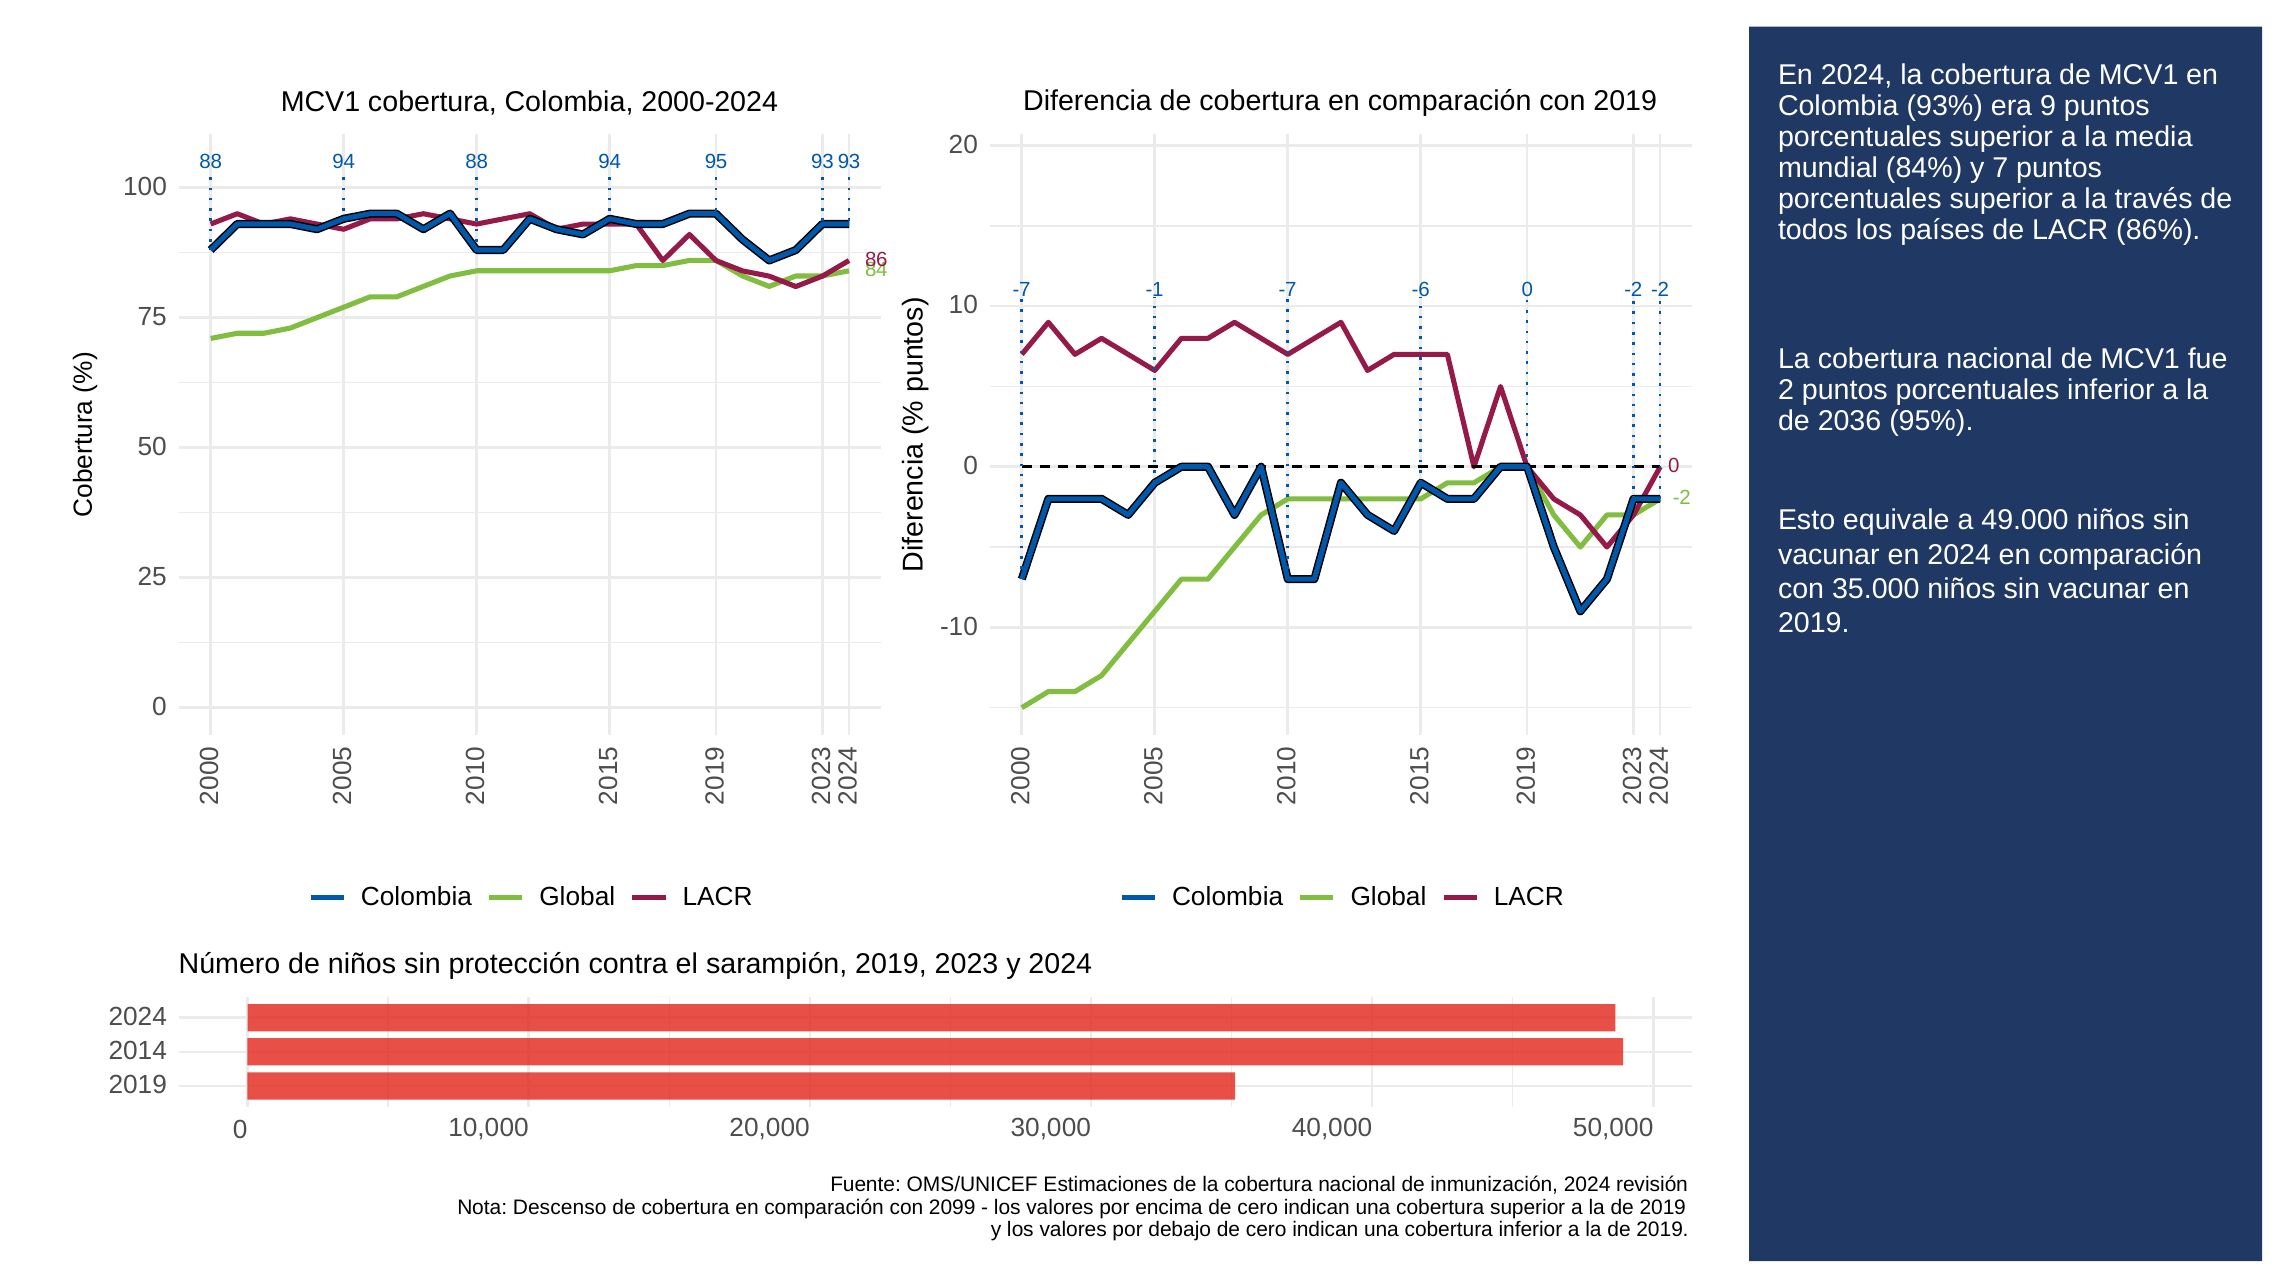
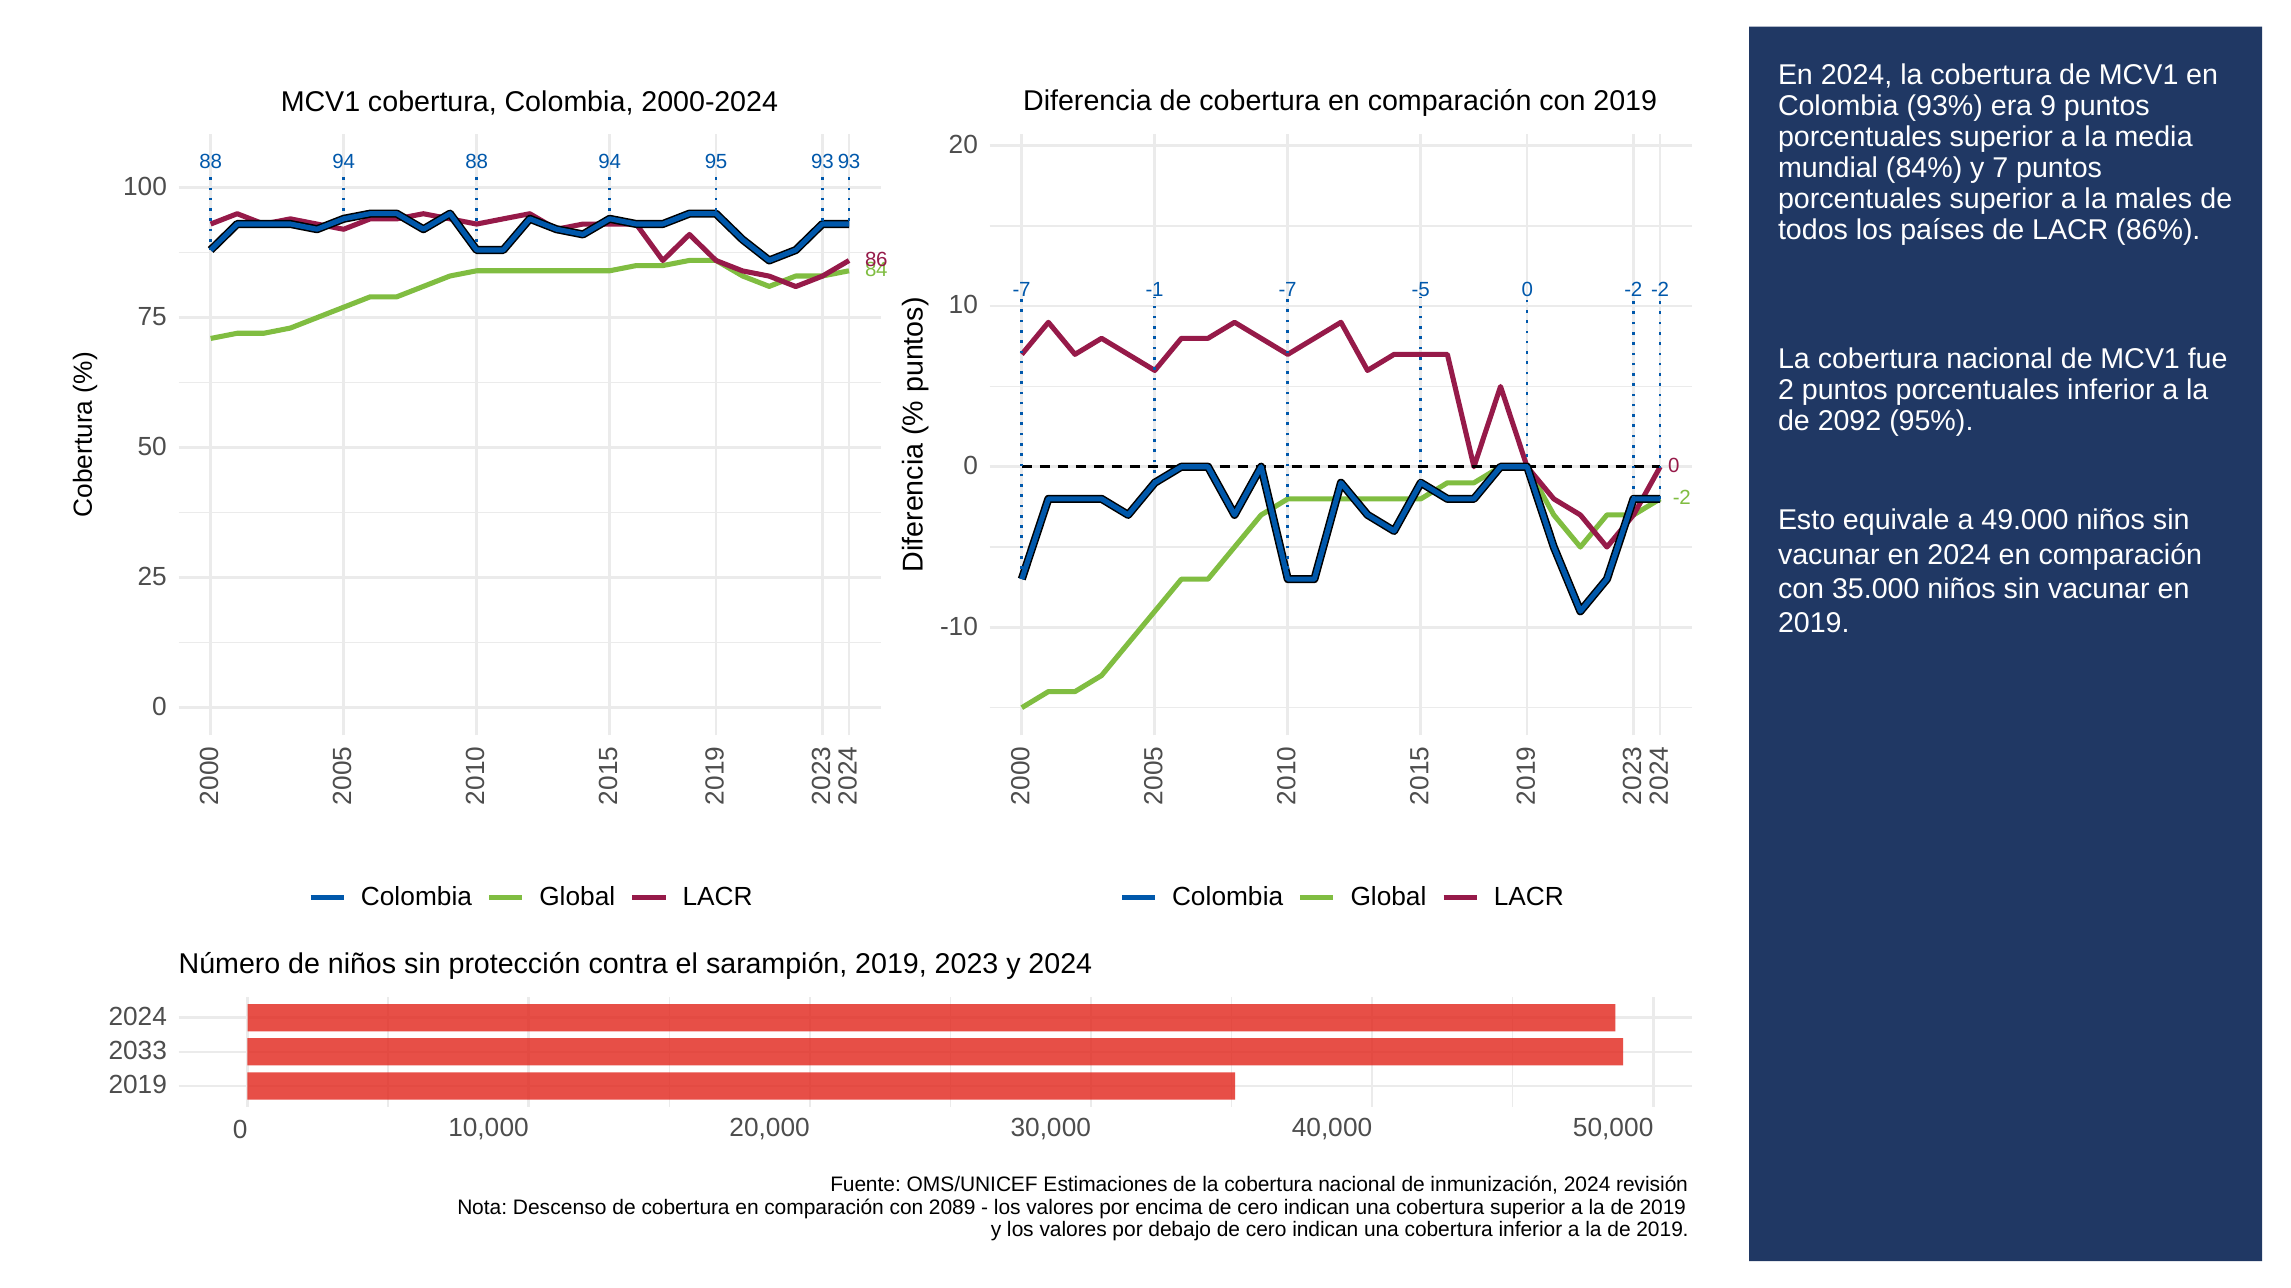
través: través -> males
-6: -6 -> -5
2036: 2036 -> 2092
2014: 2014 -> 2033
2099: 2099 -> 2089
